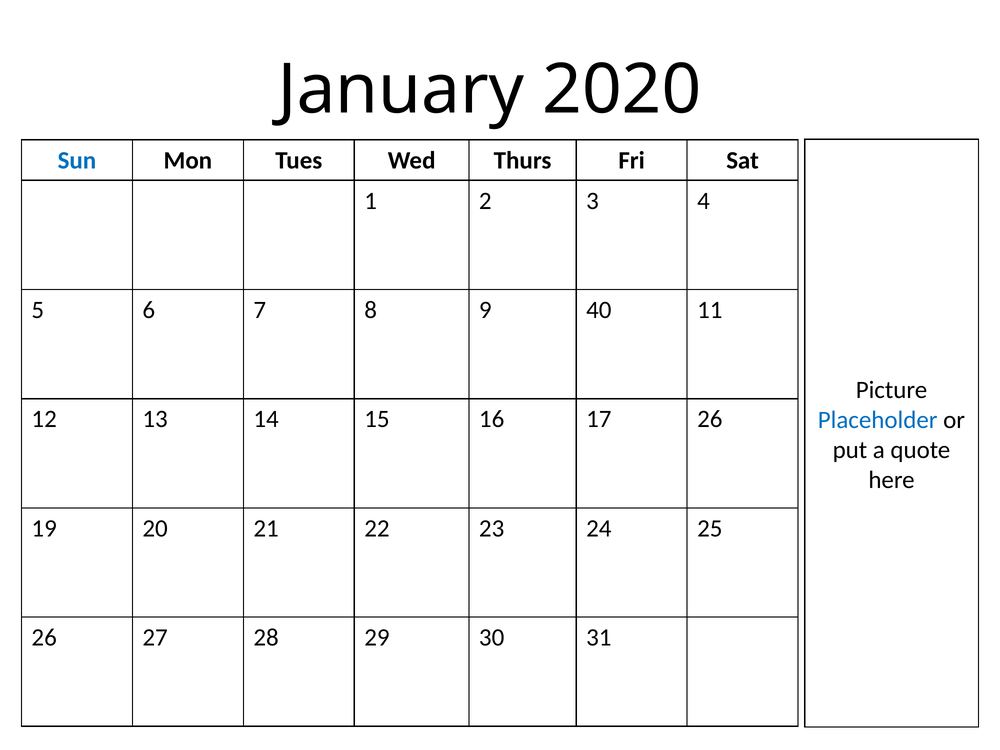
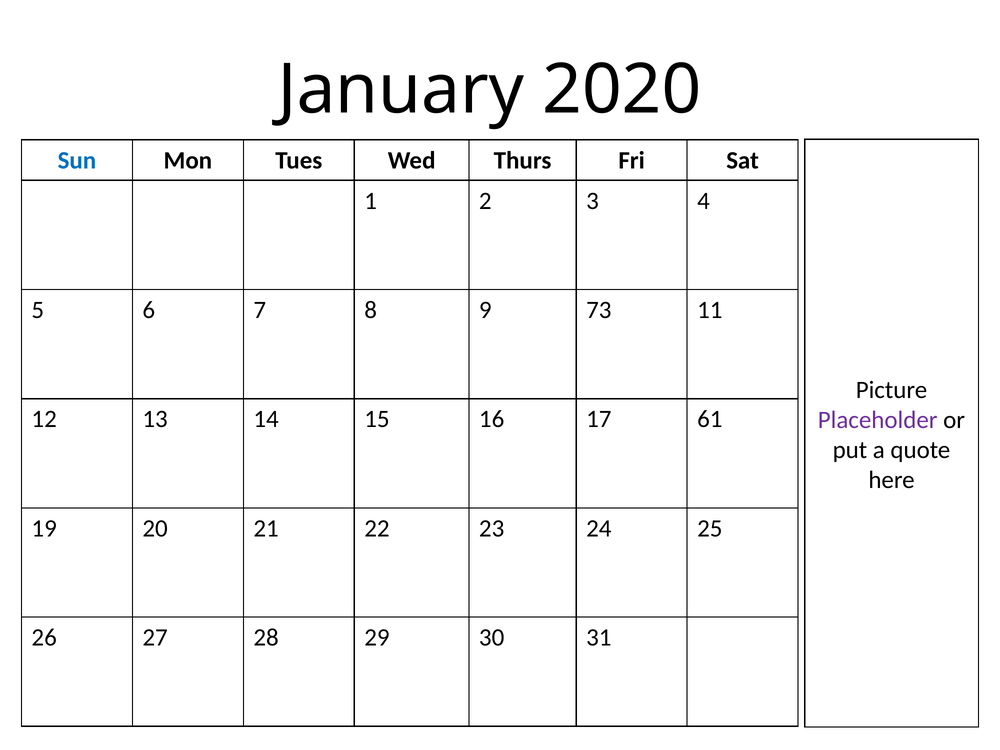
40: 40 -> 73
17 26: 26 -> 61
Placeholder colour: blue -> purple
